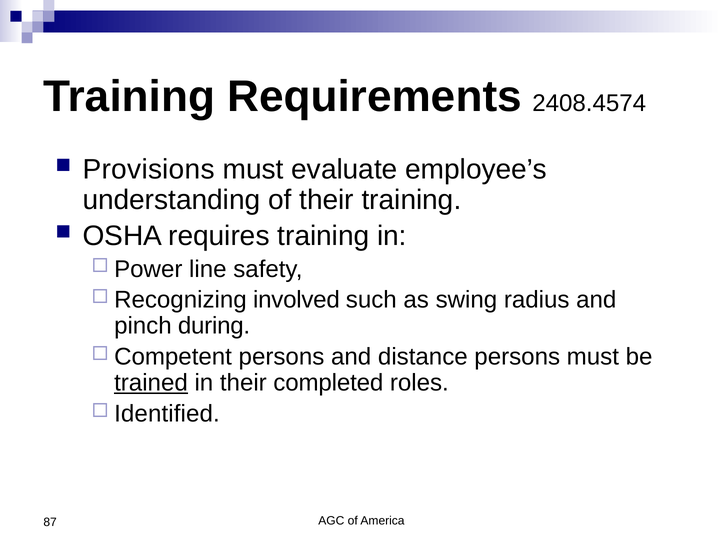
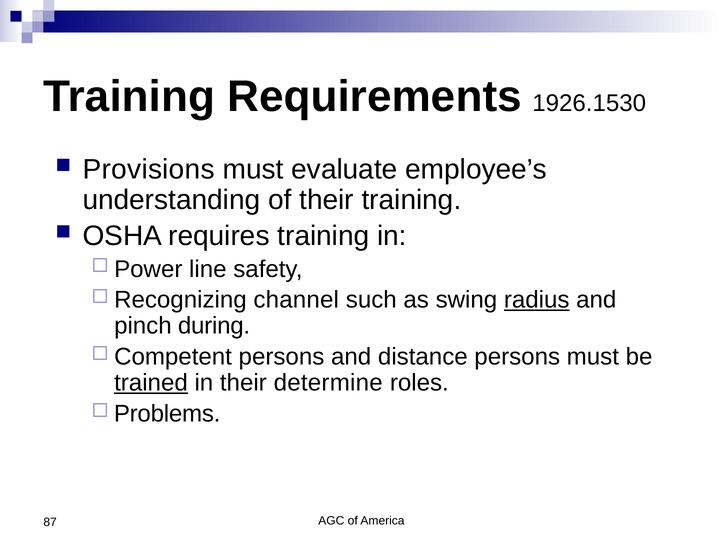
2408.4574: 2408.4574 -> 1926.1530
involved: involved -> channel
radius underline: none -> present
completed: completed -> determine
Identified: Identified -> Problems
